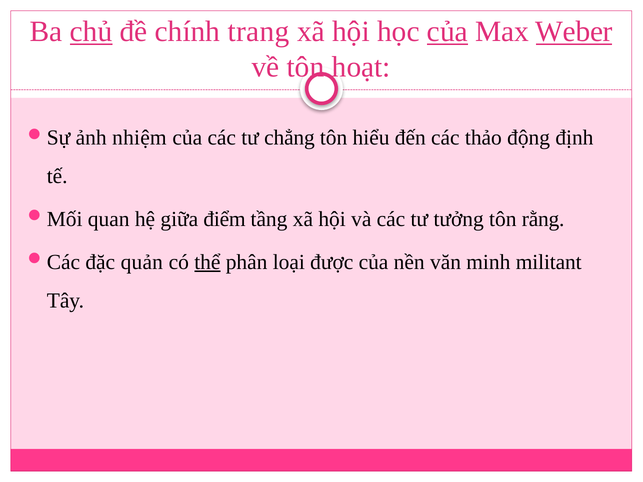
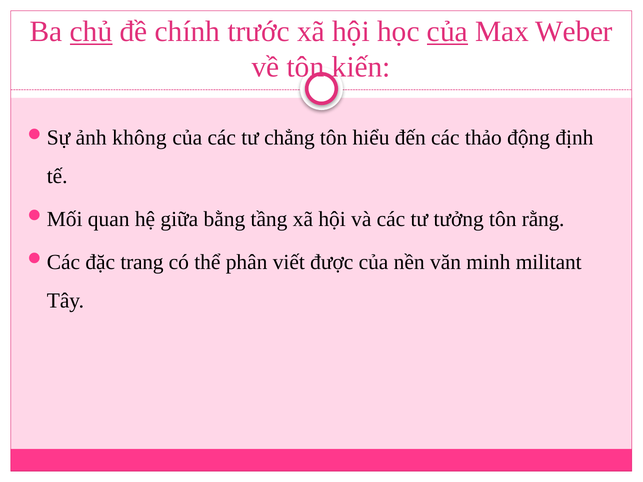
trang: trang -> trước
Weber underline: present -> none
hoạt: hoạt -> kiến
nhiệm: nhiệm -> không
điểm: điểm -> bằng
quản: quản -> trang
thể underline: present -> none
loại: loại -> viết
